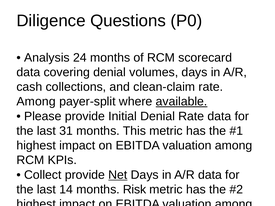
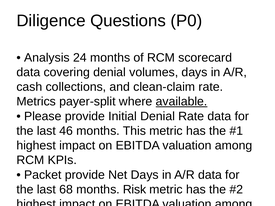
Among at (36, 102): Among -> Metrics
31: 31 -> 46
Collect at (43, 175): Collect -> Packet
Net at (118, 175) underline: present -> none
14: 14 -> 68
